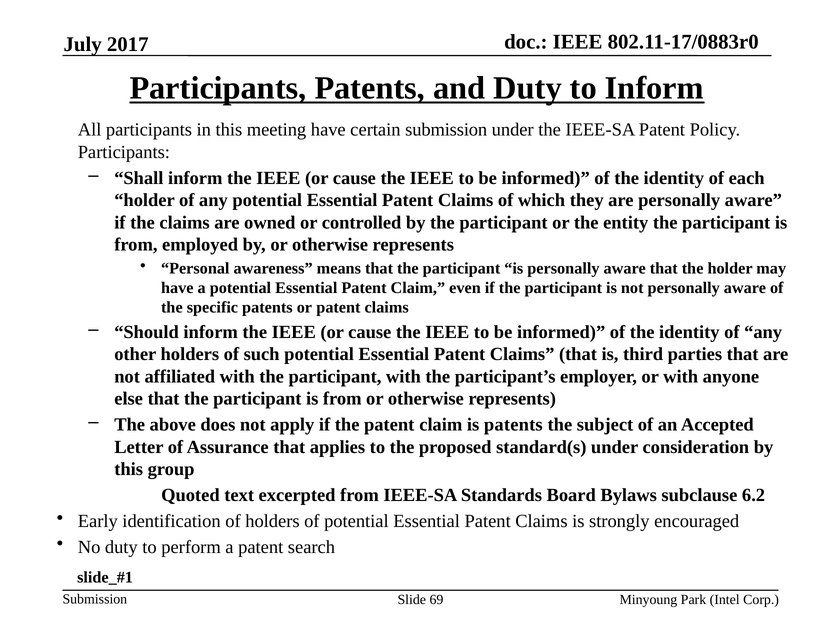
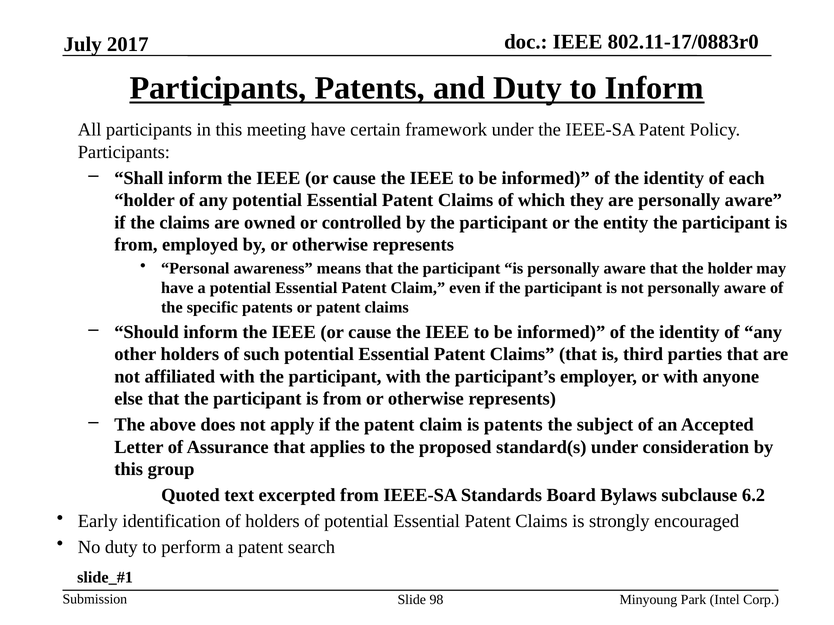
certain submission: submission -> framework
69: 69 -> 98
